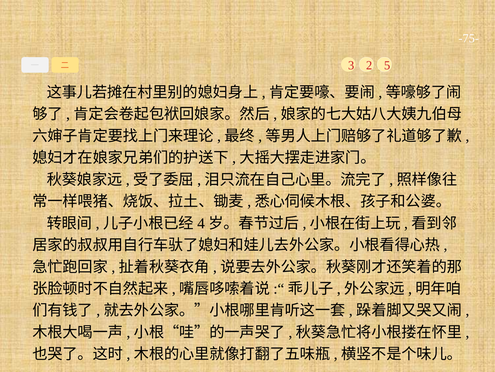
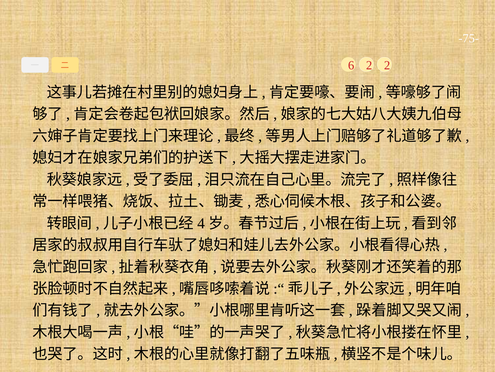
3: 3 -> 6
2 5: 5 -> 2
